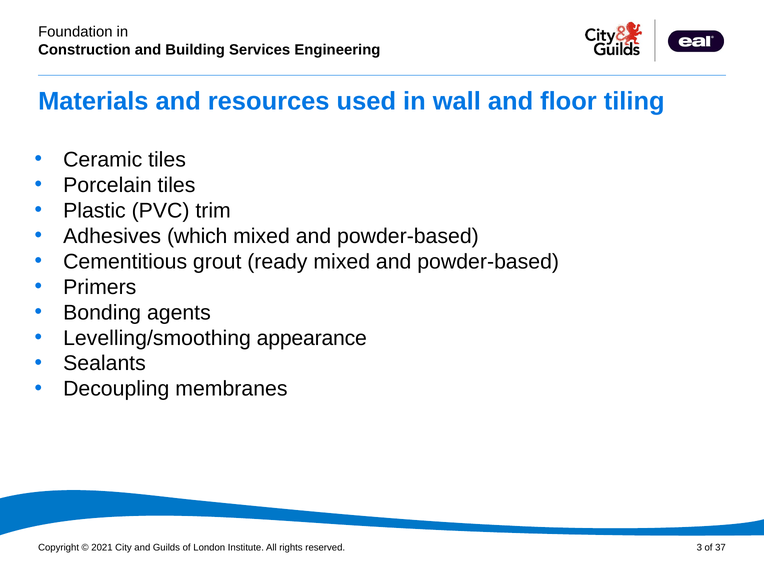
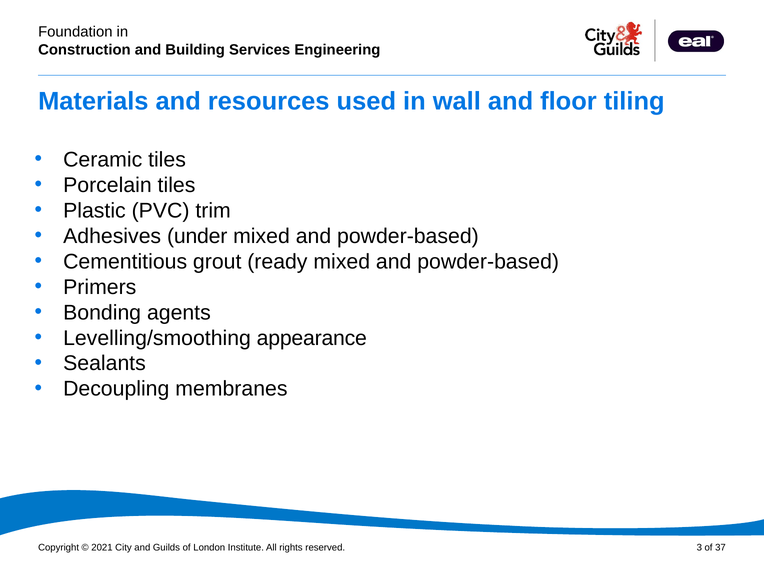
which: which -> under
